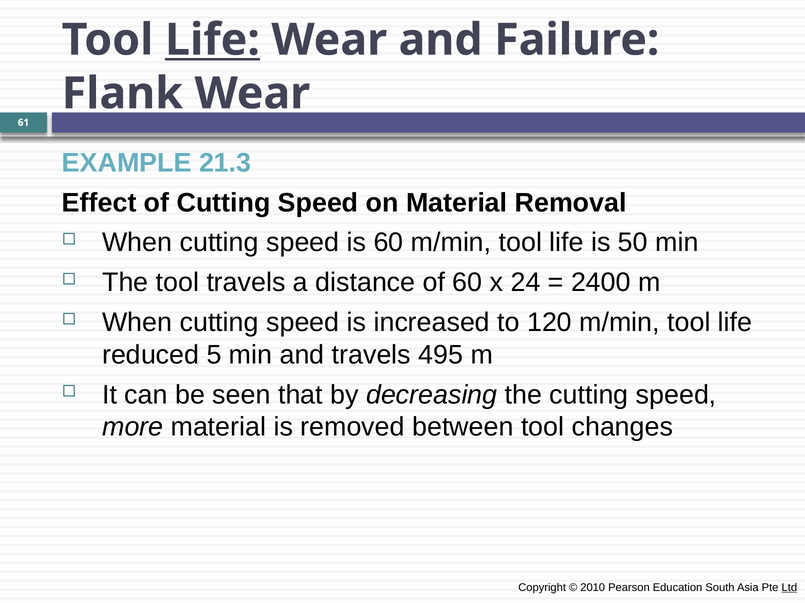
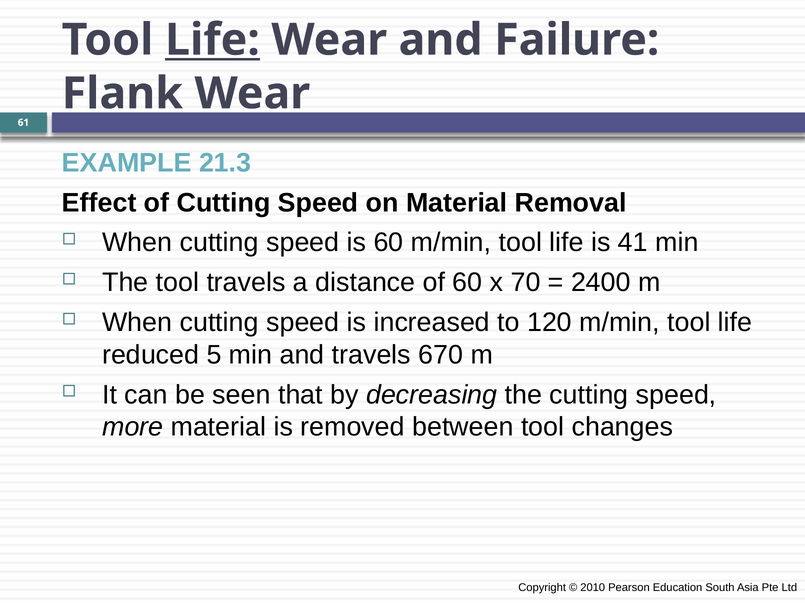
50: 50 -> 41
24: 24 -> 70
495: 495 -> 670
Ltd underline: present -> none
